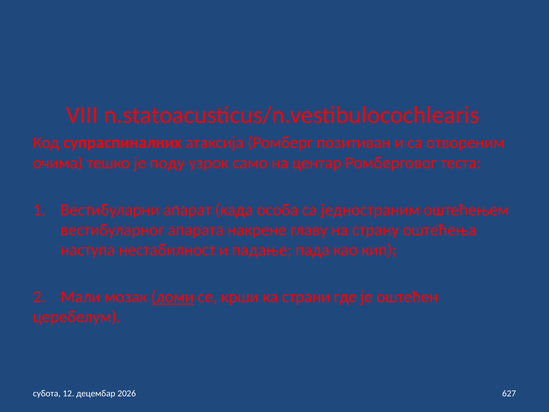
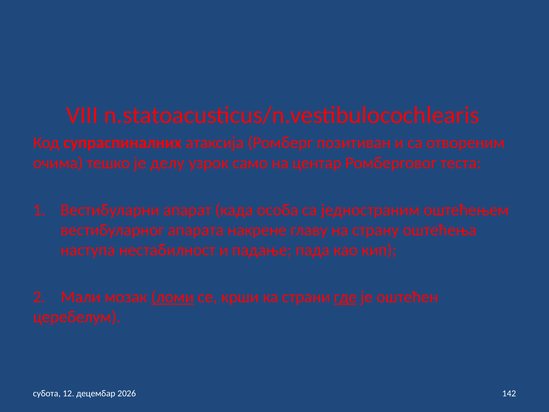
поду: поду -> делу
где underline: none -> present
627: 627 -> 142
